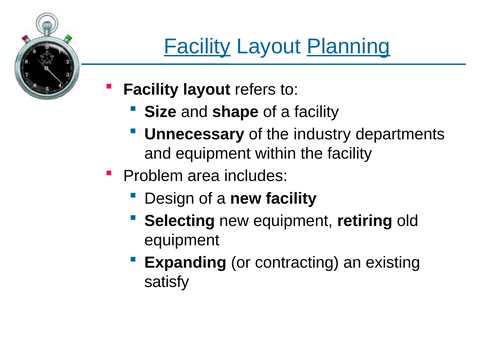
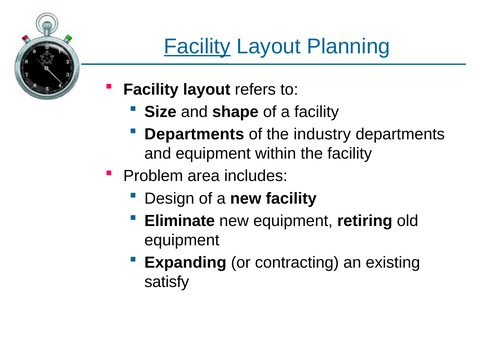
Planning underline: present -> none
Unnecessary at (194, 134): Unnecessary -> Departments
Selecting: Selecting -> Eliminate
